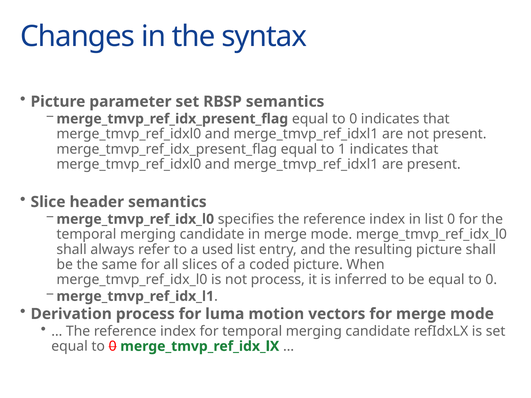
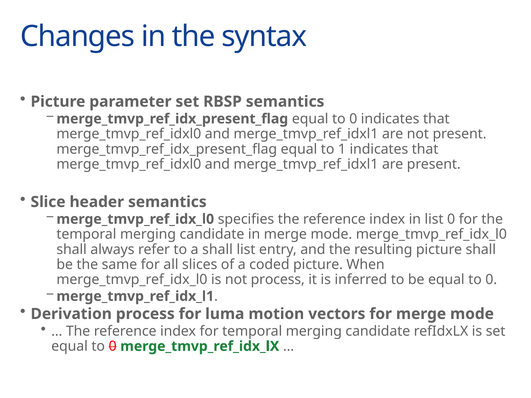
a used: used -> shall
